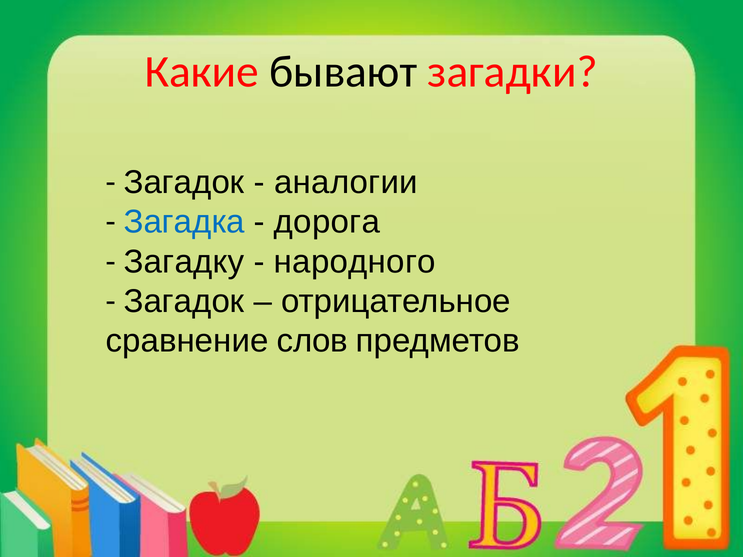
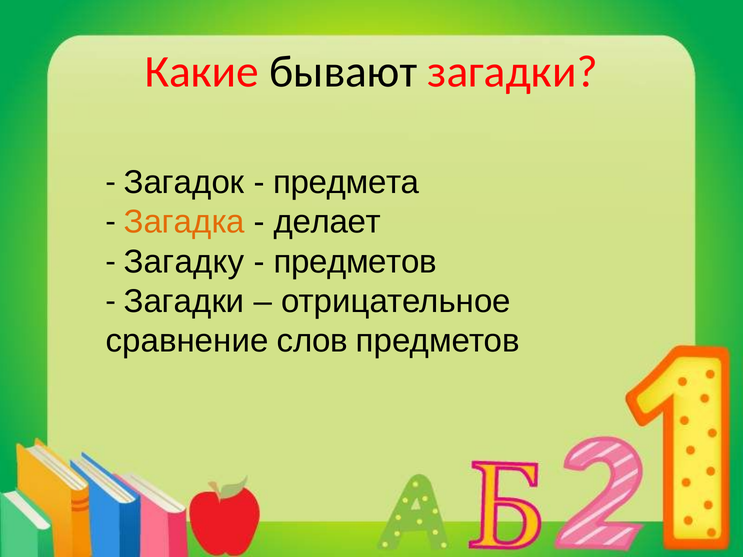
аналогии: аналогии -> предмета
Загадка colour: blue -> orange
дорога: дорога -> делает
народного at (355, 262): народного -> предметов
Загадок at (184, 301): Загадок -> Загадки
